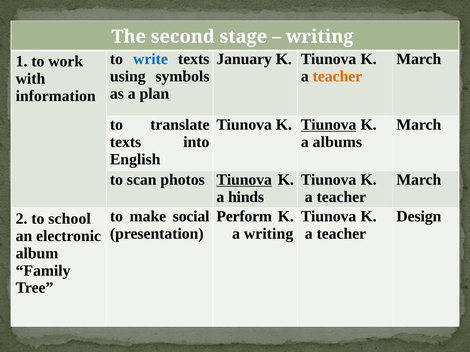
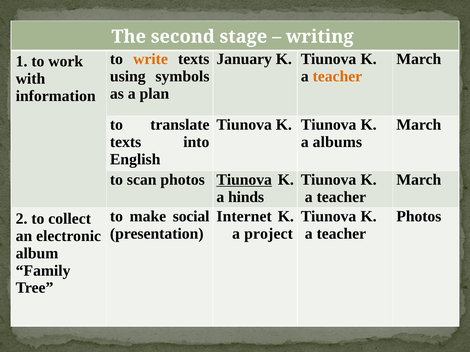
write colour: blue -> orange
Tiunova at (329, 125) underline: present -> none
Perform: Perform -> Internet
Design at (419, 217): Design -> Photos
school: school -> collect
a writing: writing -> project
